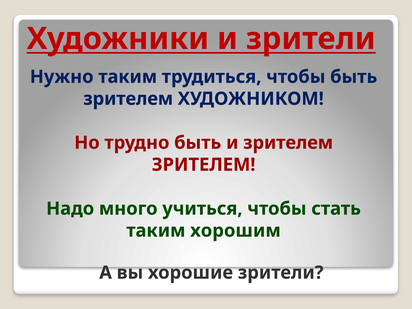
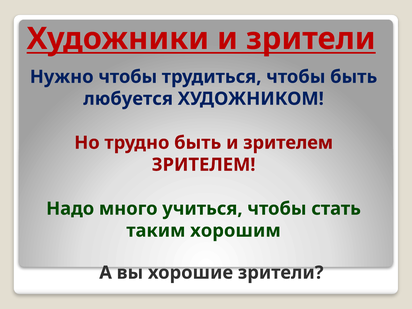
Нужно таким: таким -> чтобы
зрителем at (128, 99): зрителем -> любуется
